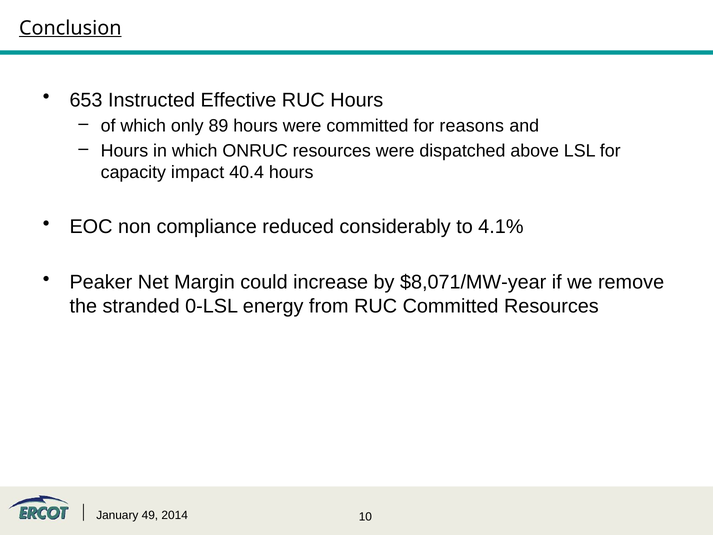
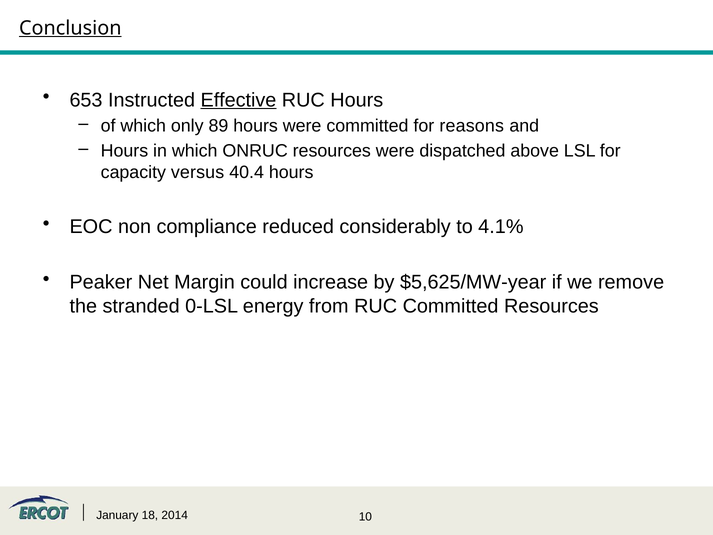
Effective underline: none -> present
impact: impact -> versus
$8,071/MW-year: $8,071/MW-year -> $5,625/MW-year
49: 49 -> 18
